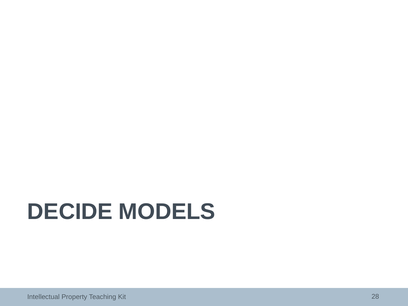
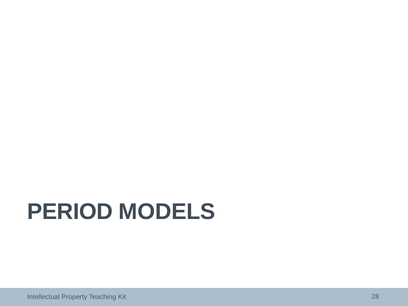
DECIDE: DECIDE -> PERIOD
